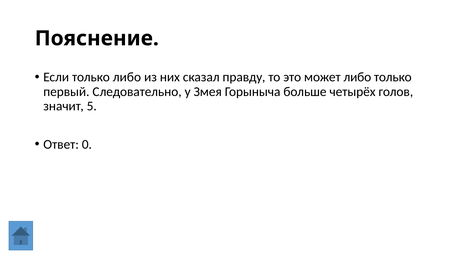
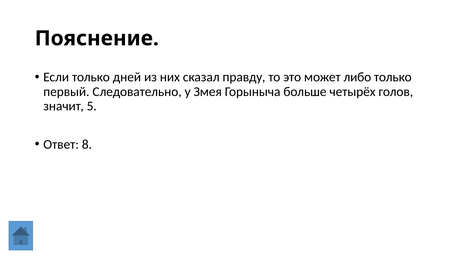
только либо: либо -> дней
0: 0 -> 8
